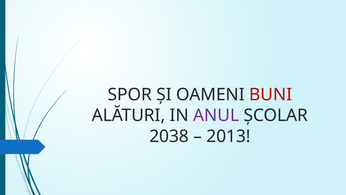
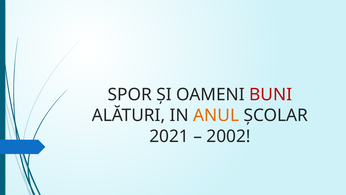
ANUL colour: purple -> orange
2038: 2038 -> 2021
2013: 2013 -> 2002
